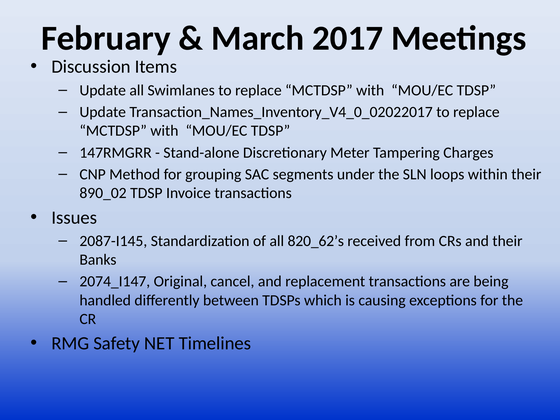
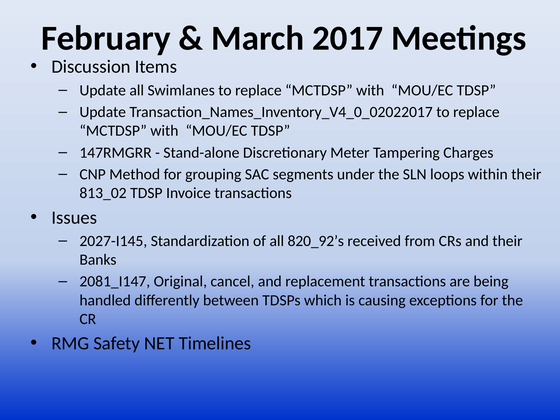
890_02: 890_02 -> 813_02
2087-I145: 2087-I145 -> 2027-I145
820_62’s: 820_62’s -> 820_92’s
2074_I147: 2074_I147 -> 2081_I147
